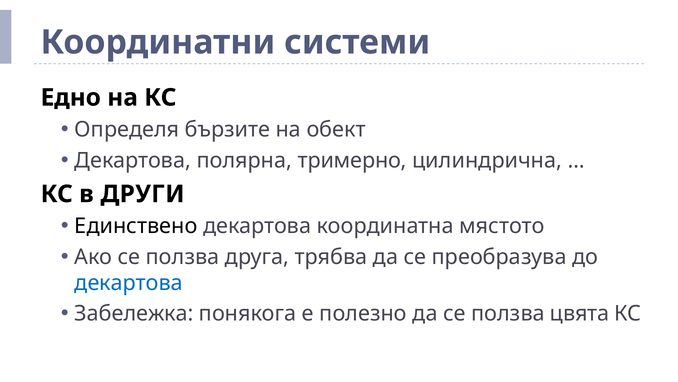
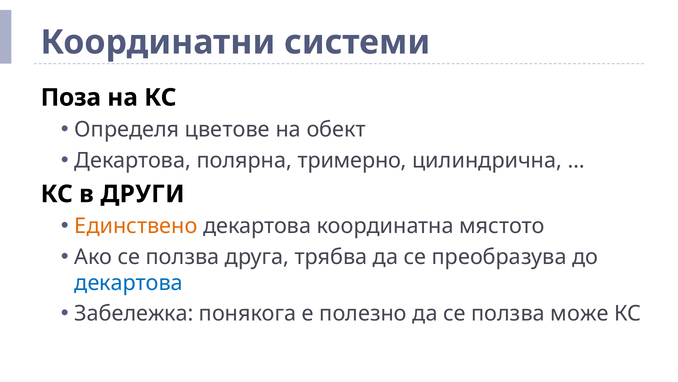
Едно: Едно -> Поза
бързите: бързите -> цветове
Единствено colour: black -> orange
цвята: цвята -> може
